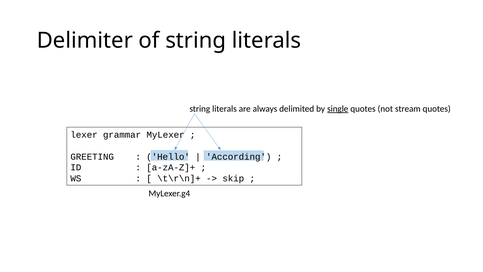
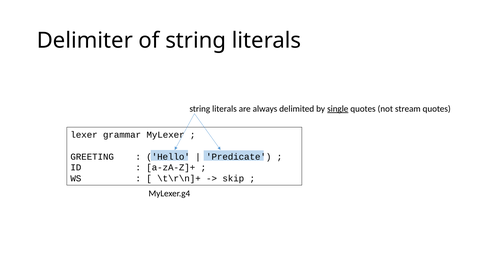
According: According -> Predicate
